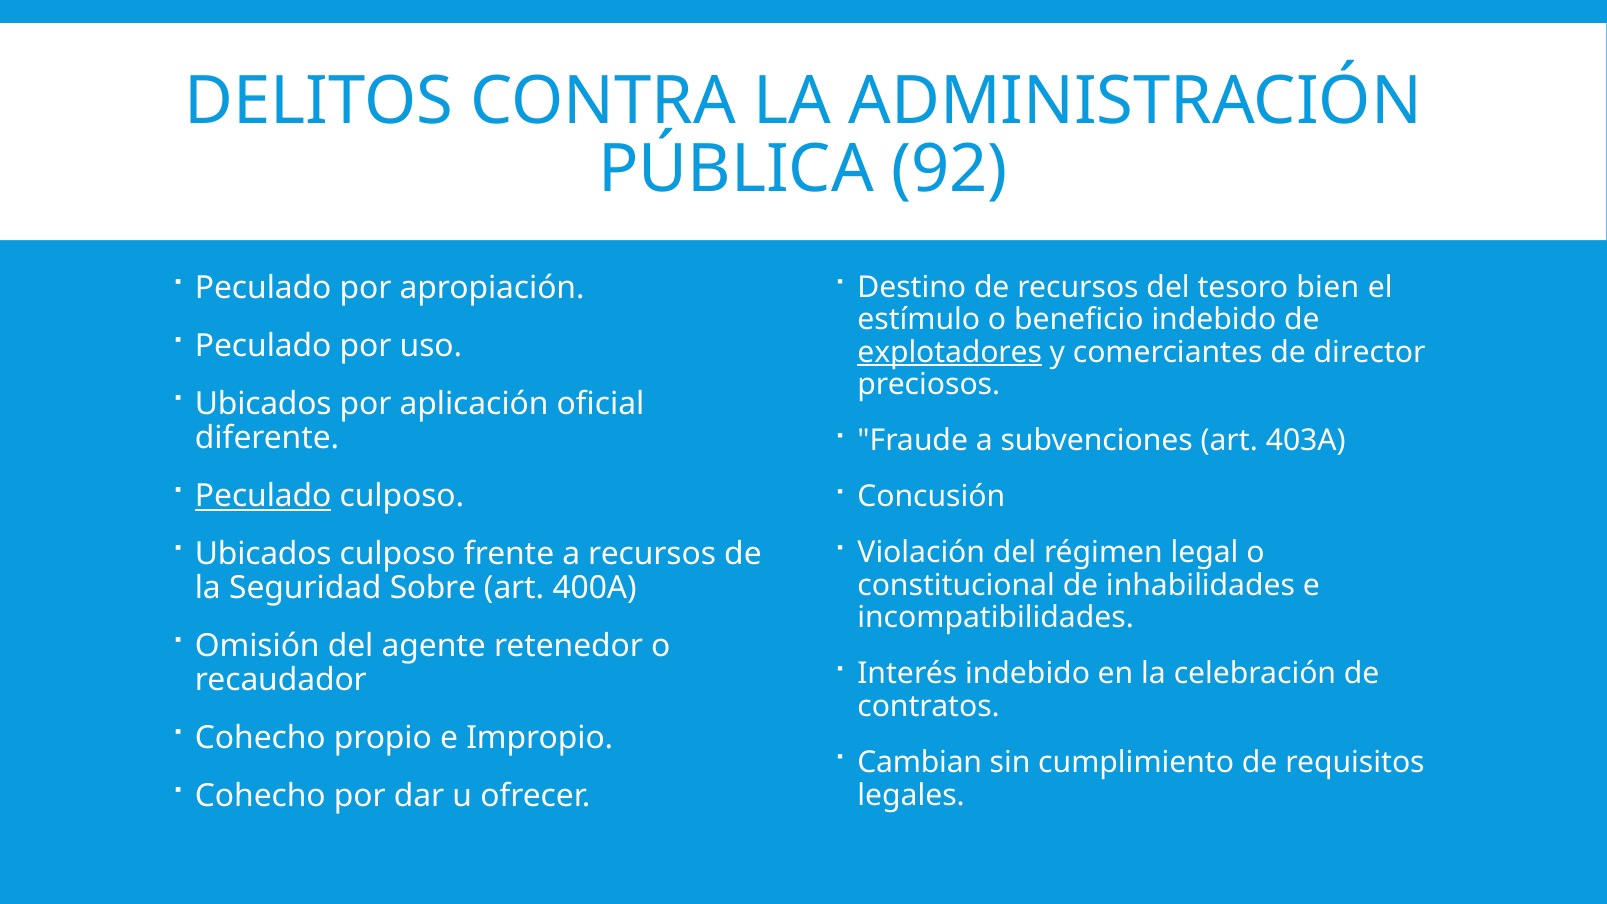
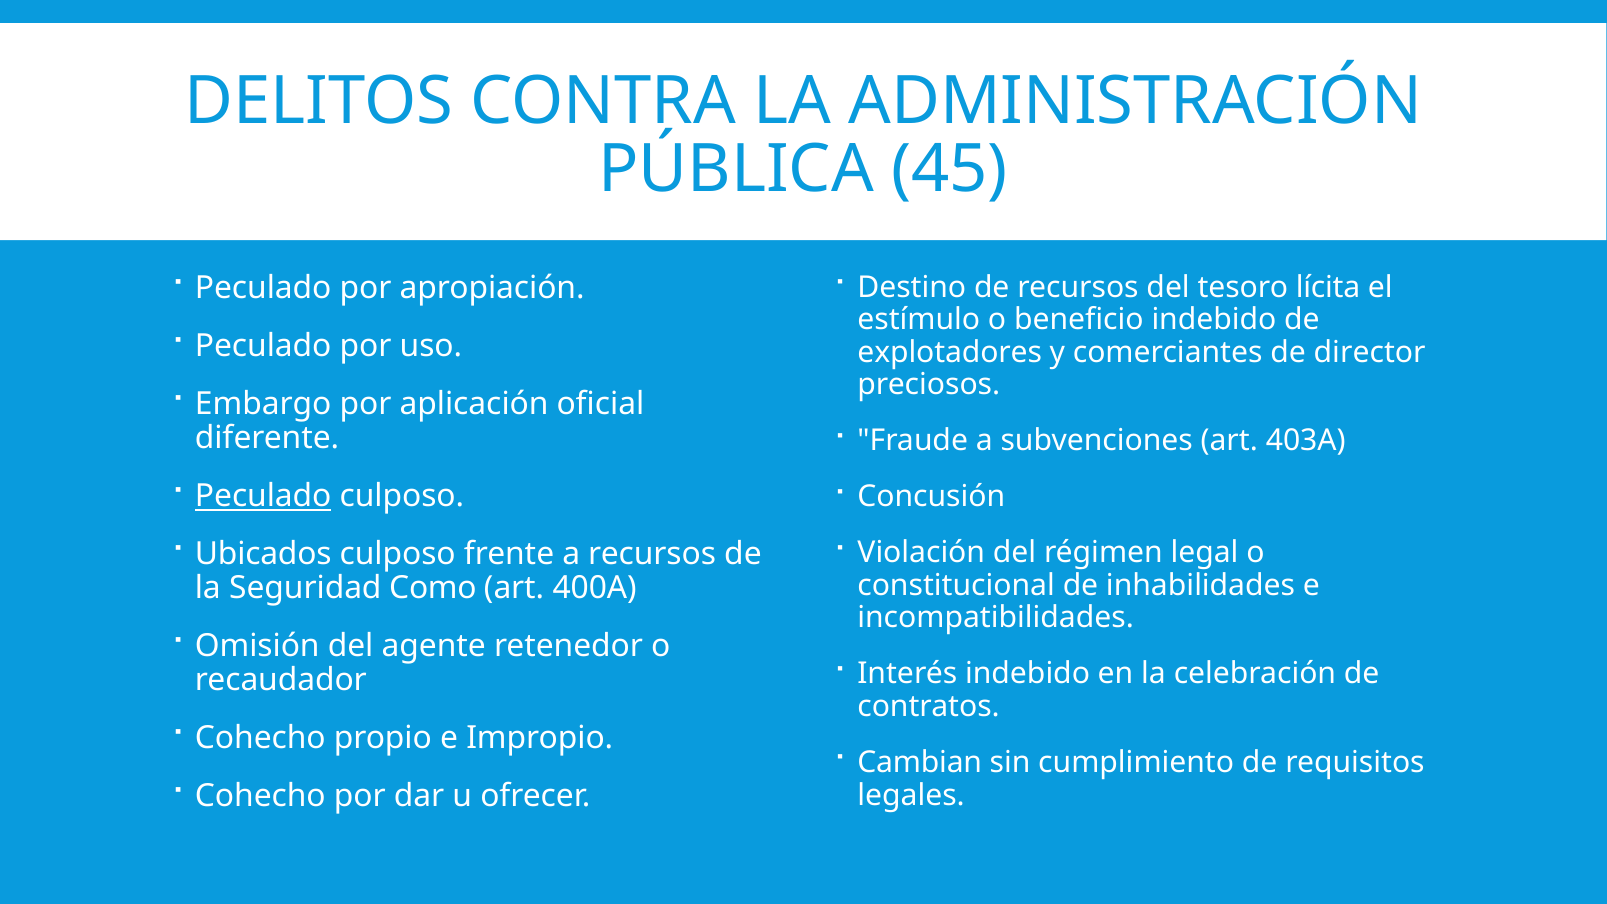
92: 92 -> 45
bien: bien -> lícita
explotadores underline: present -> none
Ubicados at (263, 404): Ubicados -> Embargo
Sobre: Sobre -> Como
